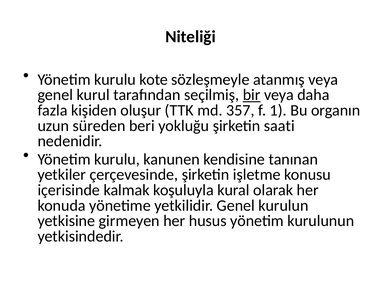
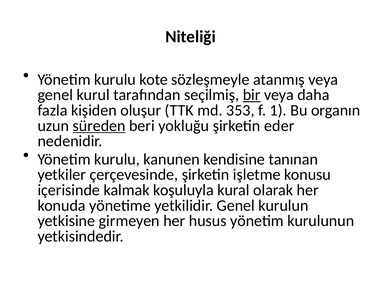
357: 357 -> 353
süreden underline: none -> present
saati: saati -> eder
